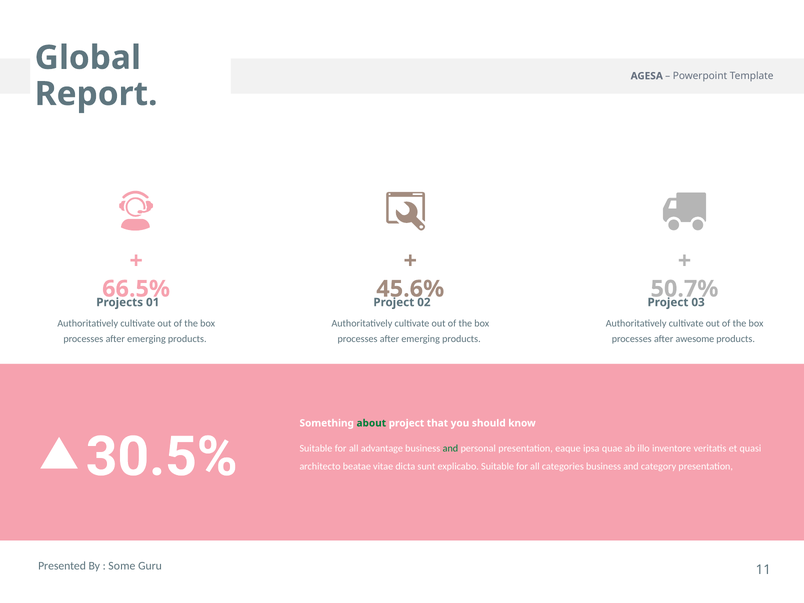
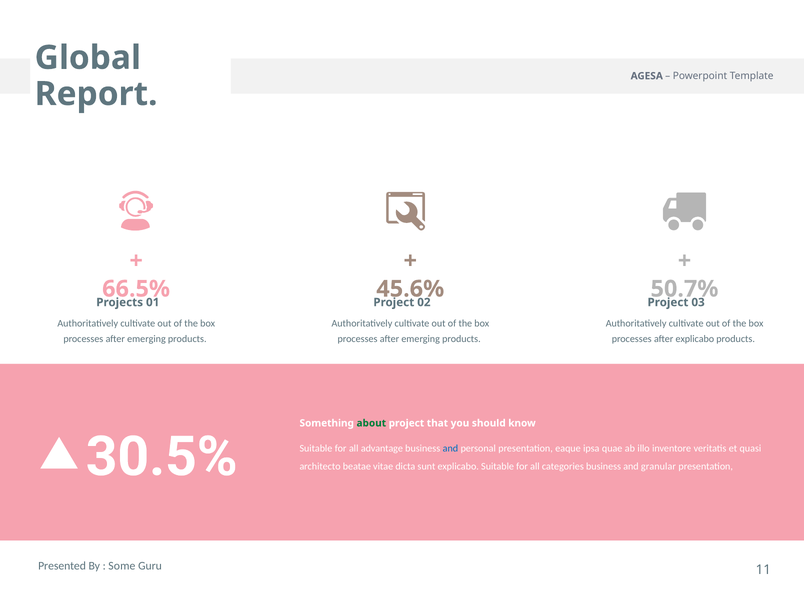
after awesome: awesome -> explicabo
and at (450, 448) colour: green -> blue
category: category -> granular
